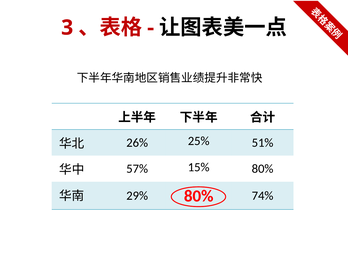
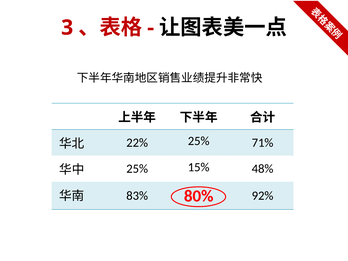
26%: 26% -> 22%
51%: 51% -> 71%
57% at (137, 169): 57% -> 25%
15% 80%: 80% -> 48%
29%: 29% -> 83%
74%: 74% -> 92%
